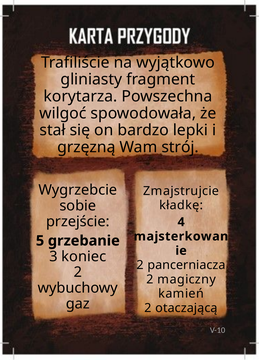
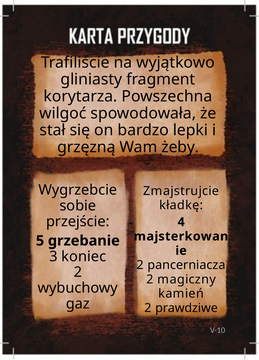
strój: strój -> żeby
otaczającą: otaczającą -> prawdziwe
